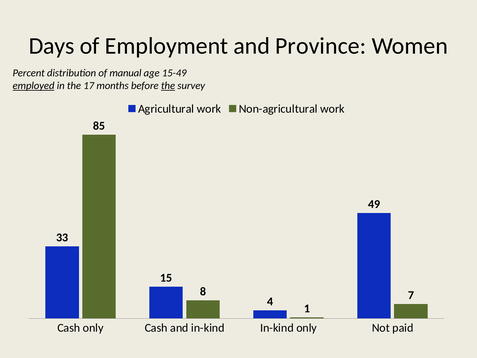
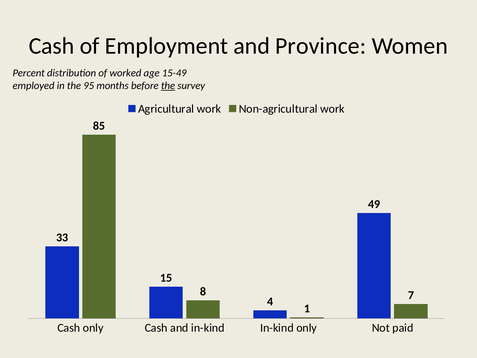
Days at (52, 46): Days -> Cash
manual: manual -> worked
employed underline: present -> none
17: 17 -> 95
